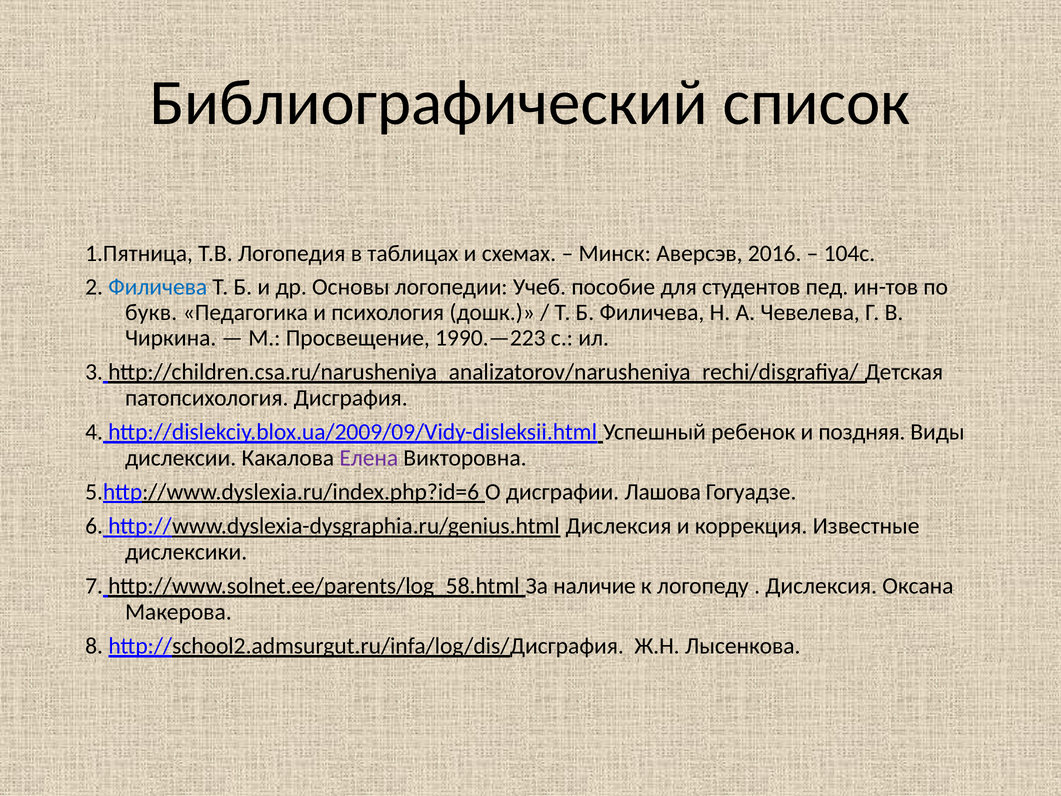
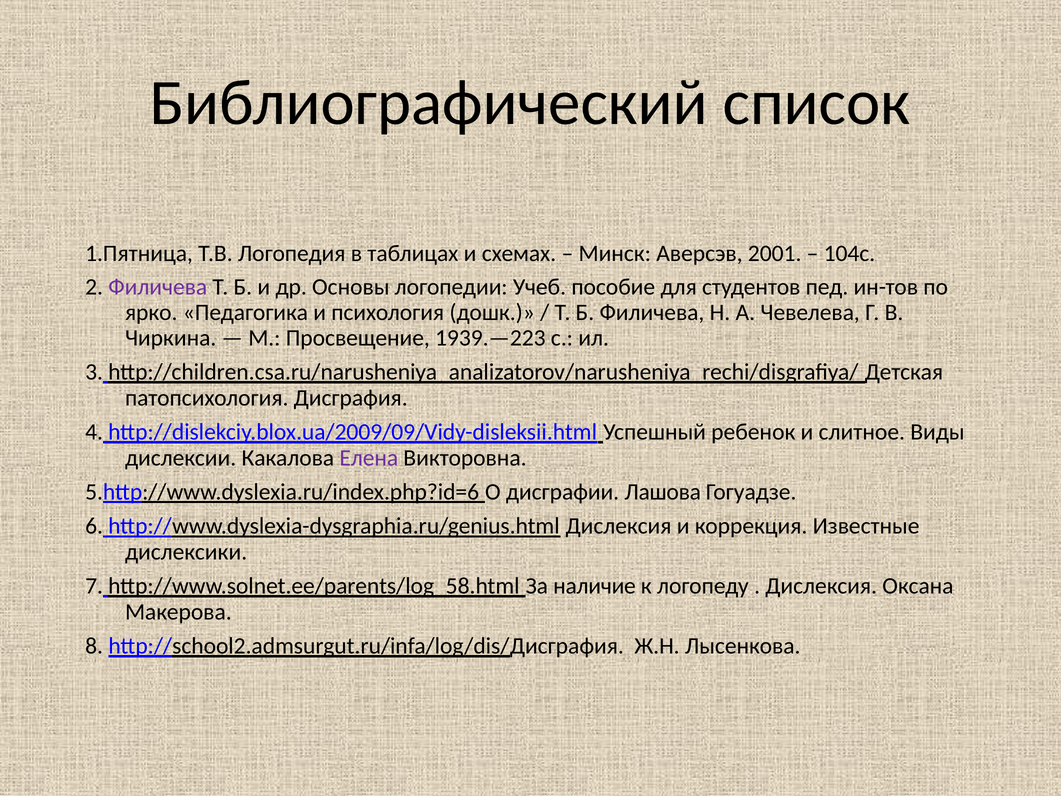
2016: 2016 -> 2001
Филичева at (158, 287) colour: blue -> purple
букв: букв -> ярко
1990.—223: 1990.—223 -> 1939.—223
поздняя: поздняя -> слитное
